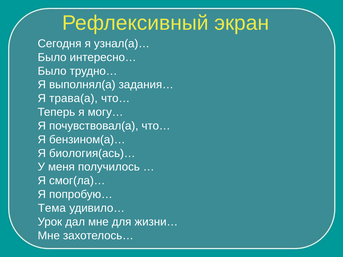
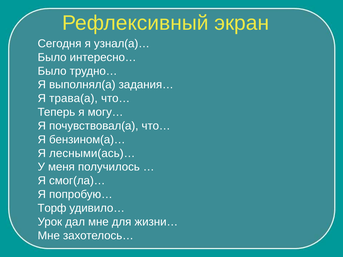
биология(ась)…: биология(ась)… -> лесными(ась)…
Тема: Тема -> Торф
